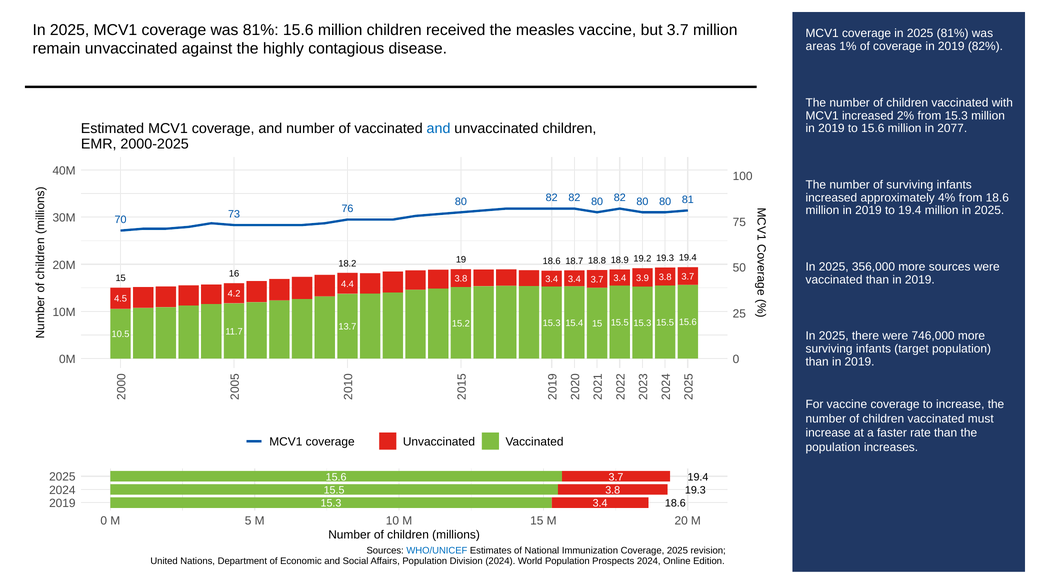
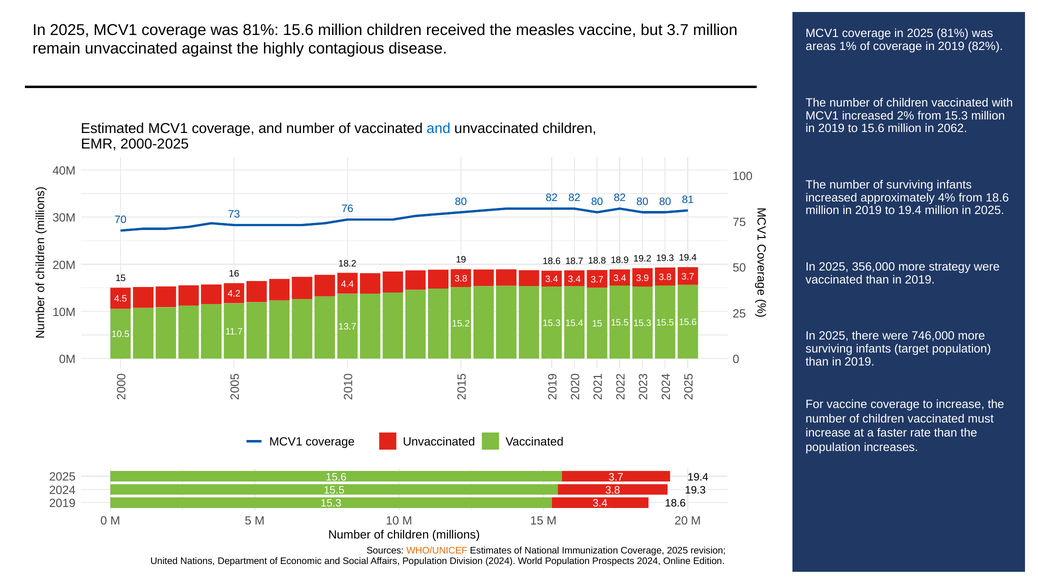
2077: 2077 -> 2062
more sources: sources -> strategy
WHO/UNICEF colour: blue -> orange
